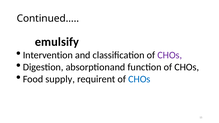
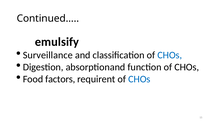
Intervention: Intervention -> Surveillance
CHOs at (170, 55) colour: purple -> blue
supply: supply -> factors
